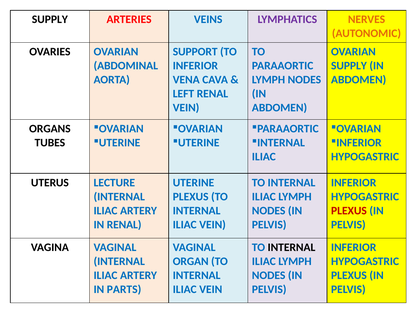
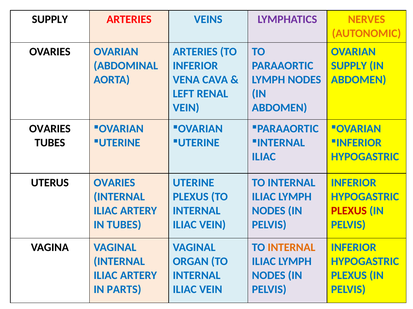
SUPPORT at (195, 52): SUPPORT -> ARTERIES
ORGANS at (50, 129): ORGANS -> OVARIES
UTERUS LECTURE: LECTURE -> OVARIES
IN RENAL: RENAL -> TUBES
INTERNAL at (291, 248) colour: black -> orange
